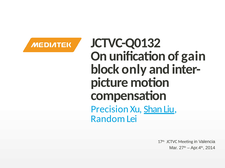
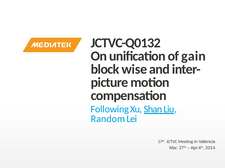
only: only -> wise
Precision: Precision -> Following
